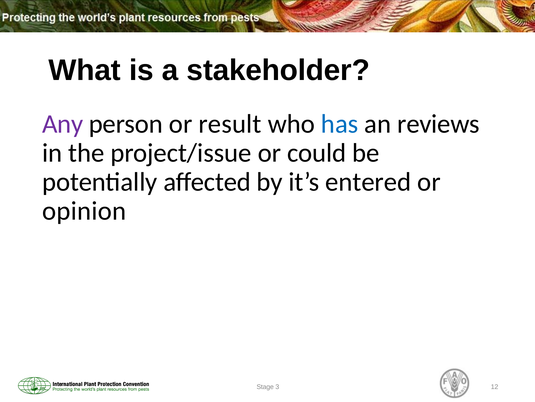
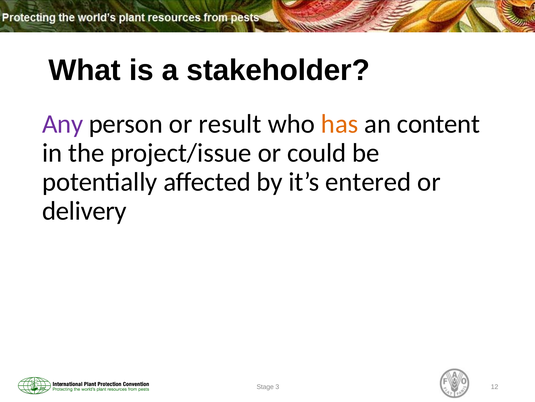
has colour: blue -> orange
reviews: reviews -> content
opinion: opinion -> delivery
